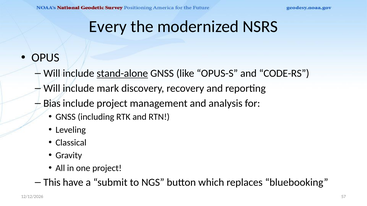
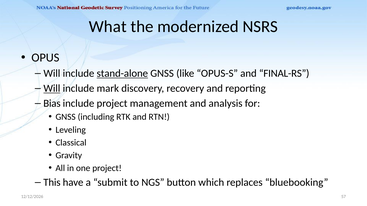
Every: Every -> What
CODE-RS: CODE-RS -> FINAL-RS
Will at (52, 89) underline: none -> present
